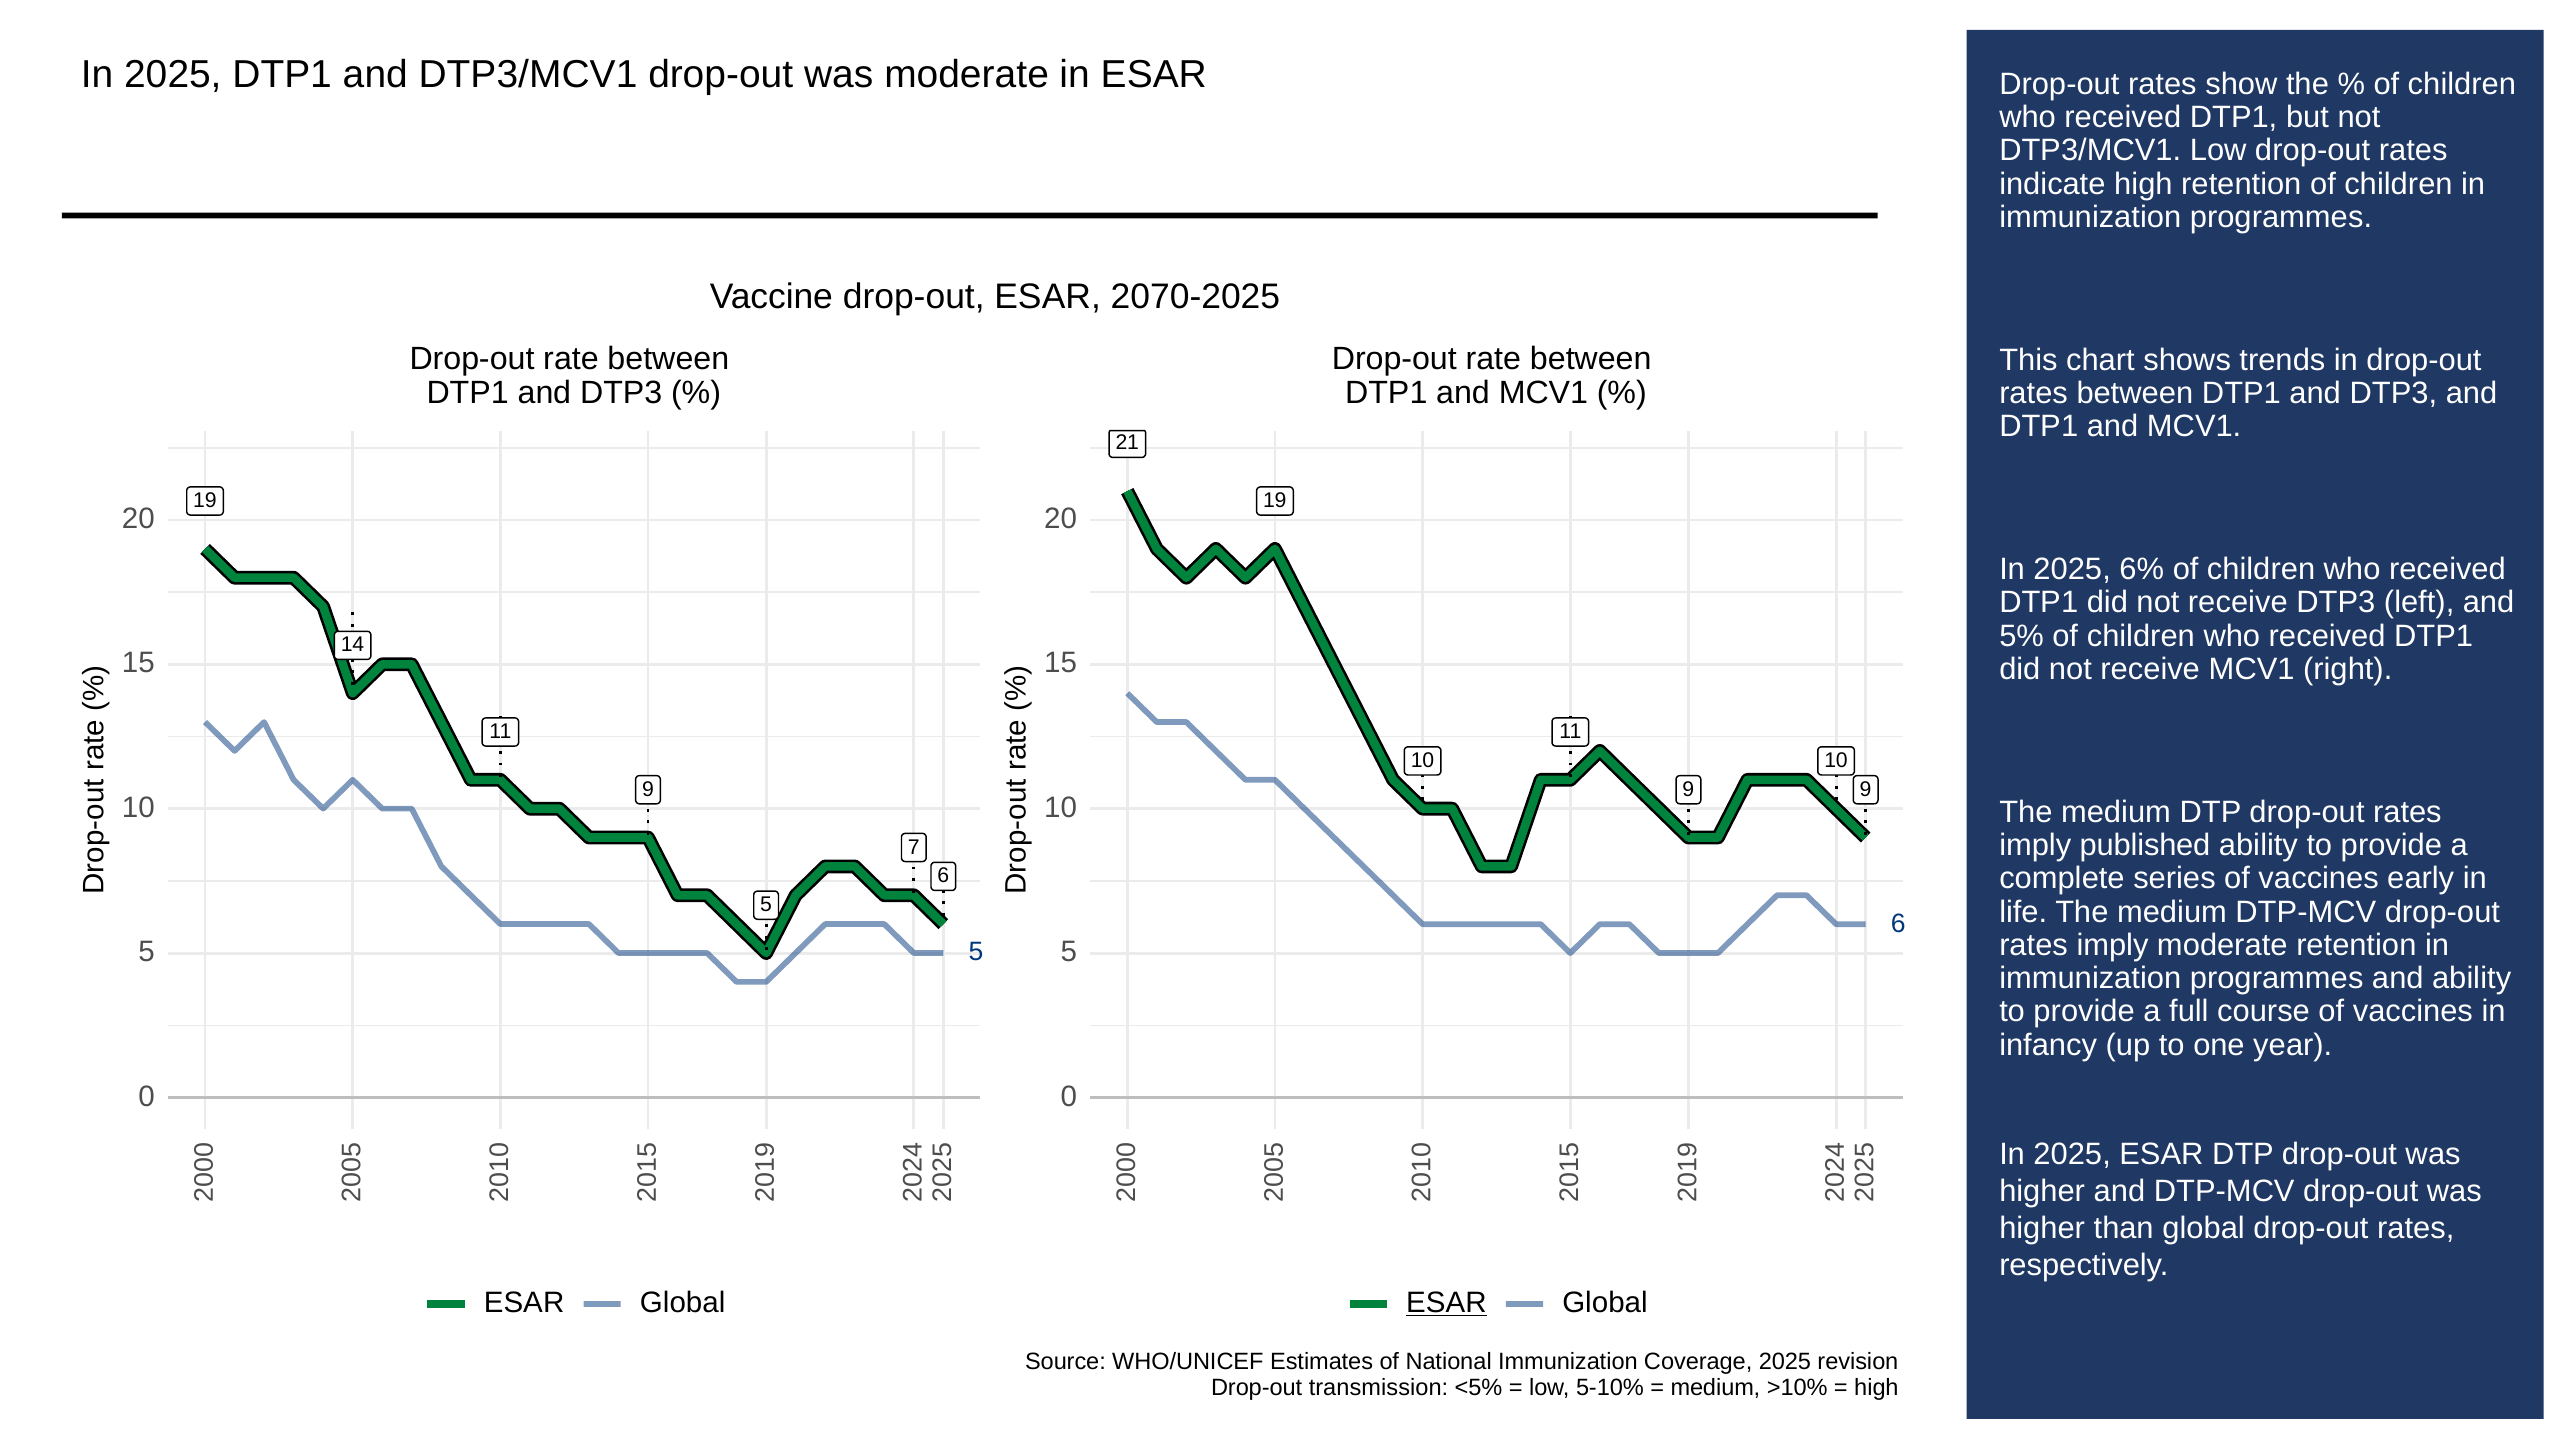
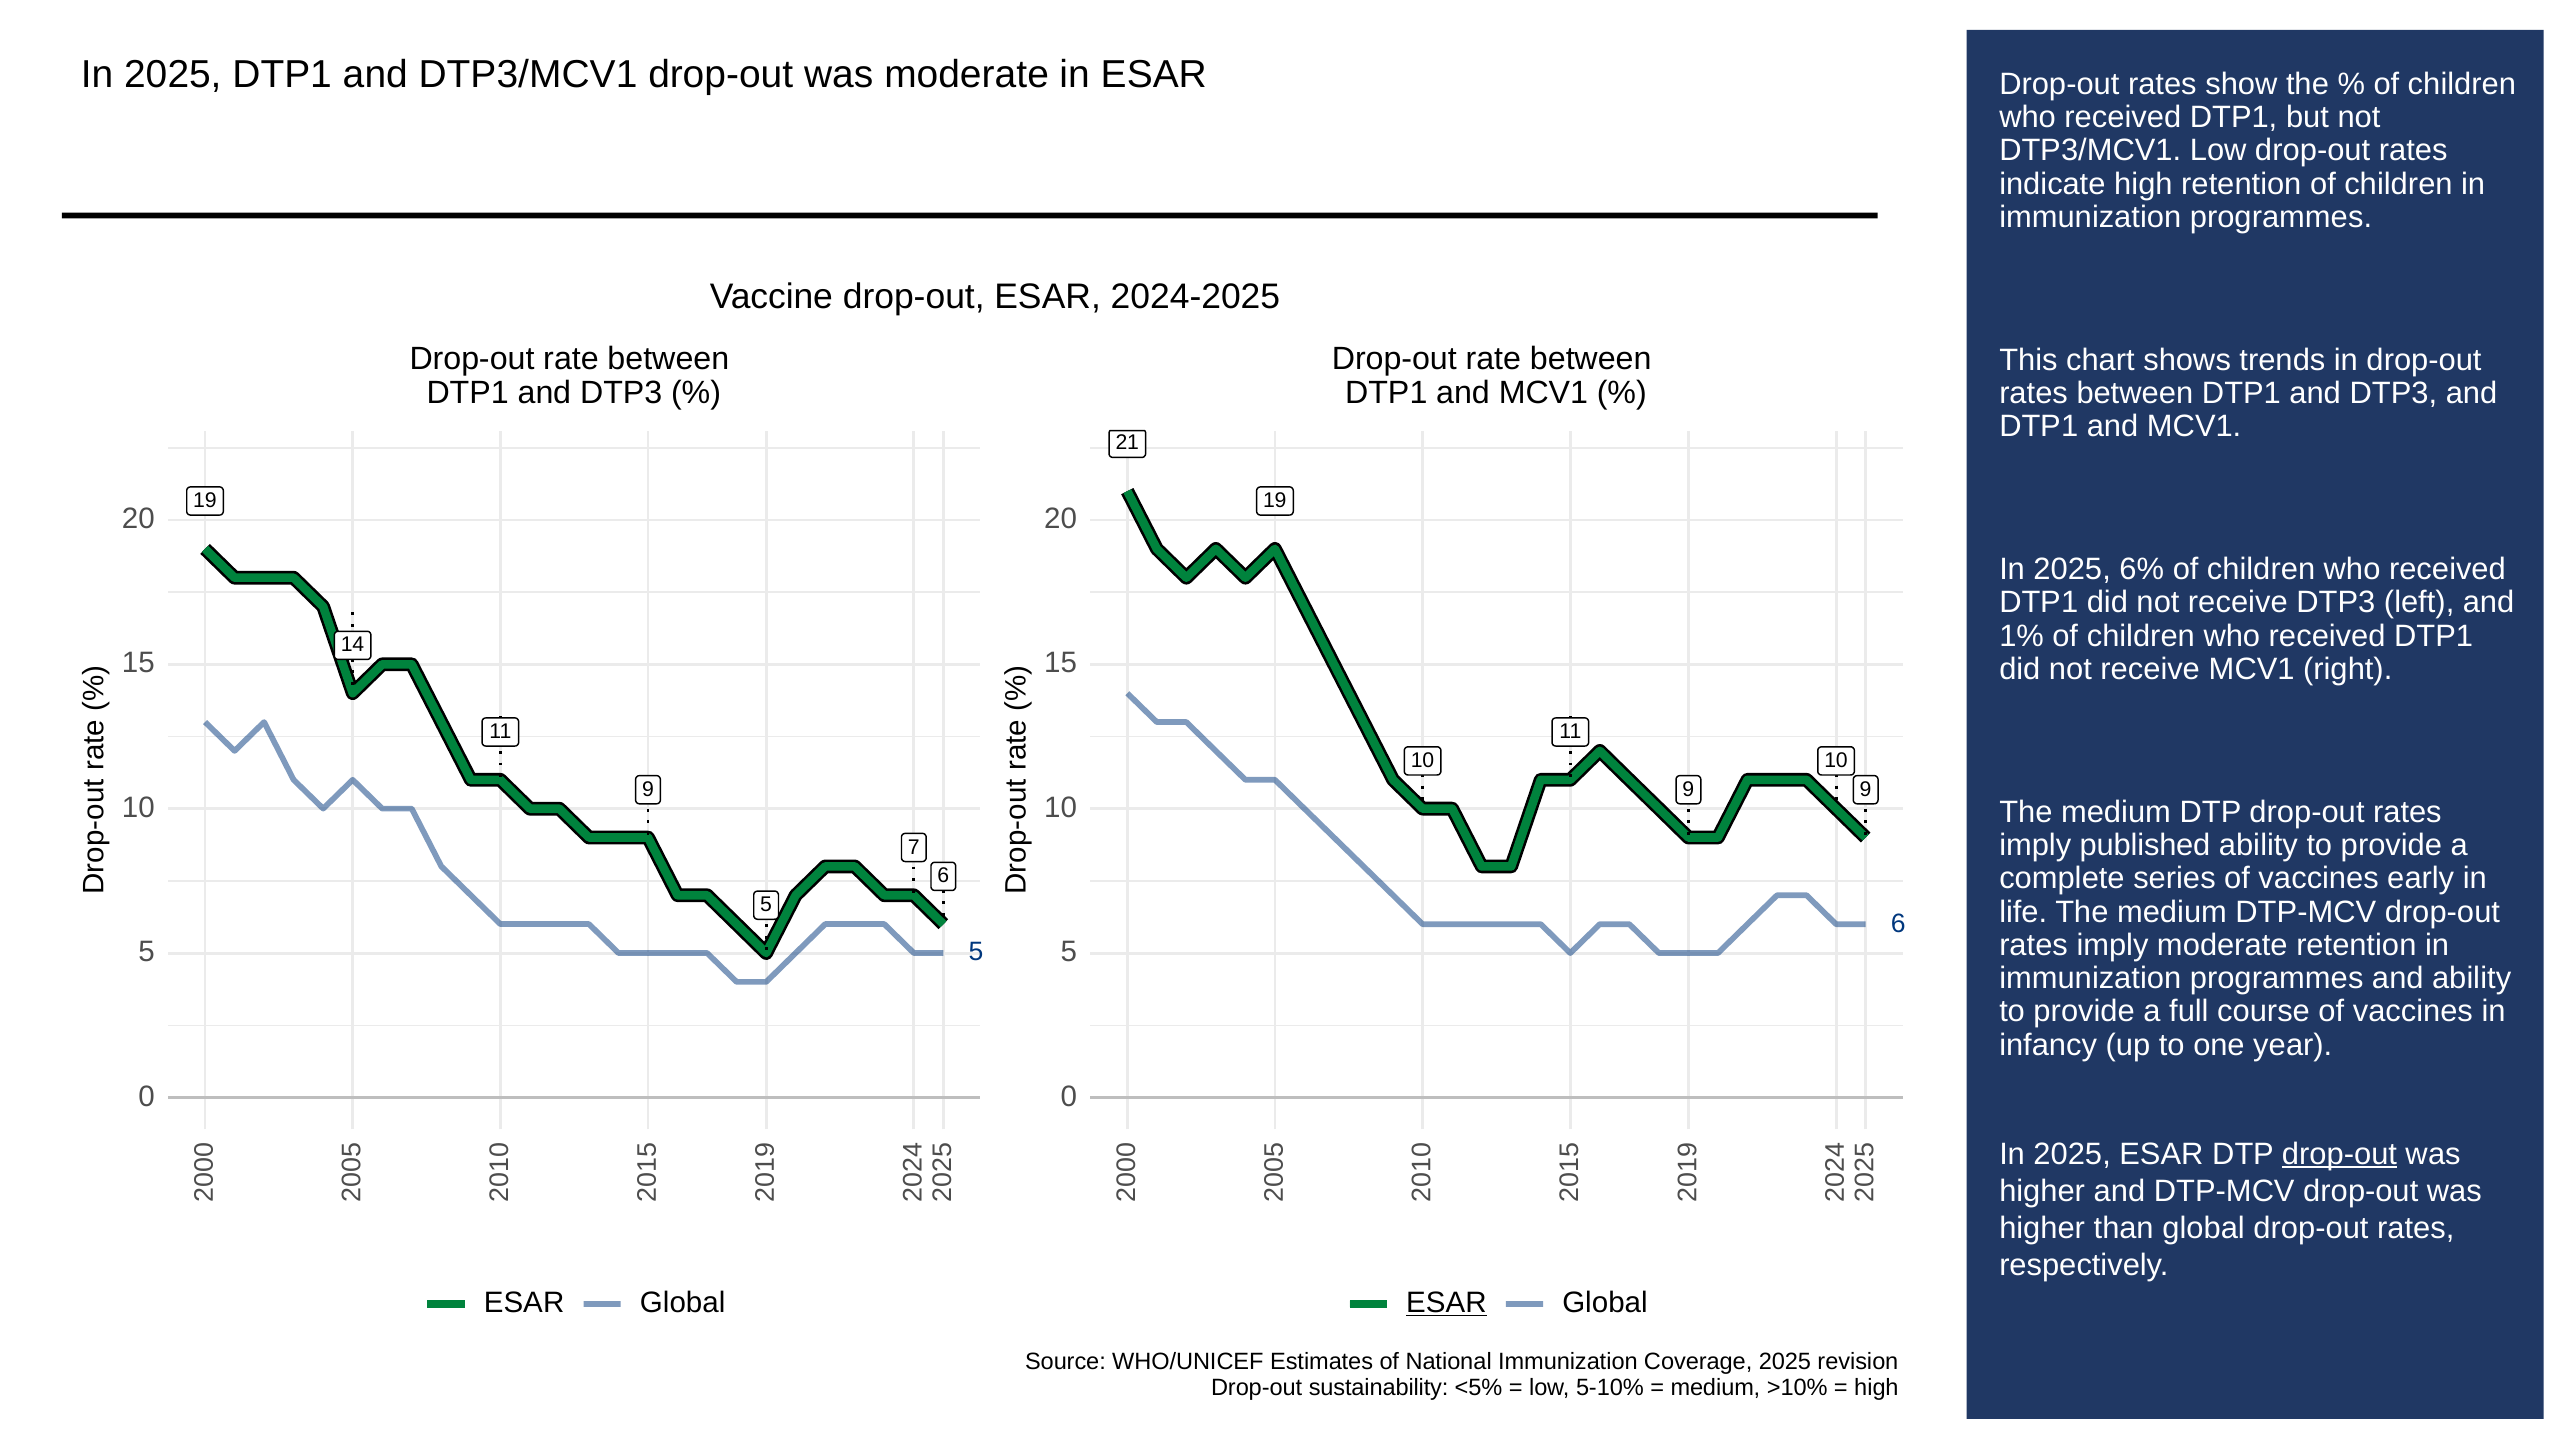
2070-2025: 2070-2025 -> 2024-2025
5%: 5% -> 1%
drop-out at (2339, 1154) underline: none -> present
transmission: transmission -> sustainability
